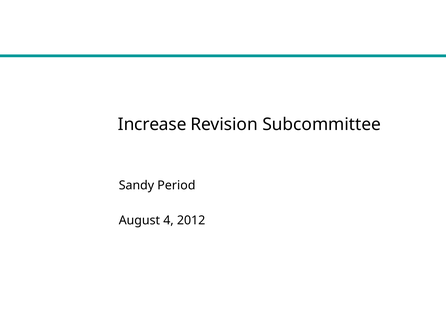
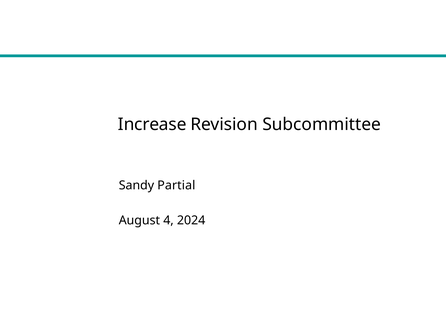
Period: Period -> Partial
2012: 2012 -> 2024
